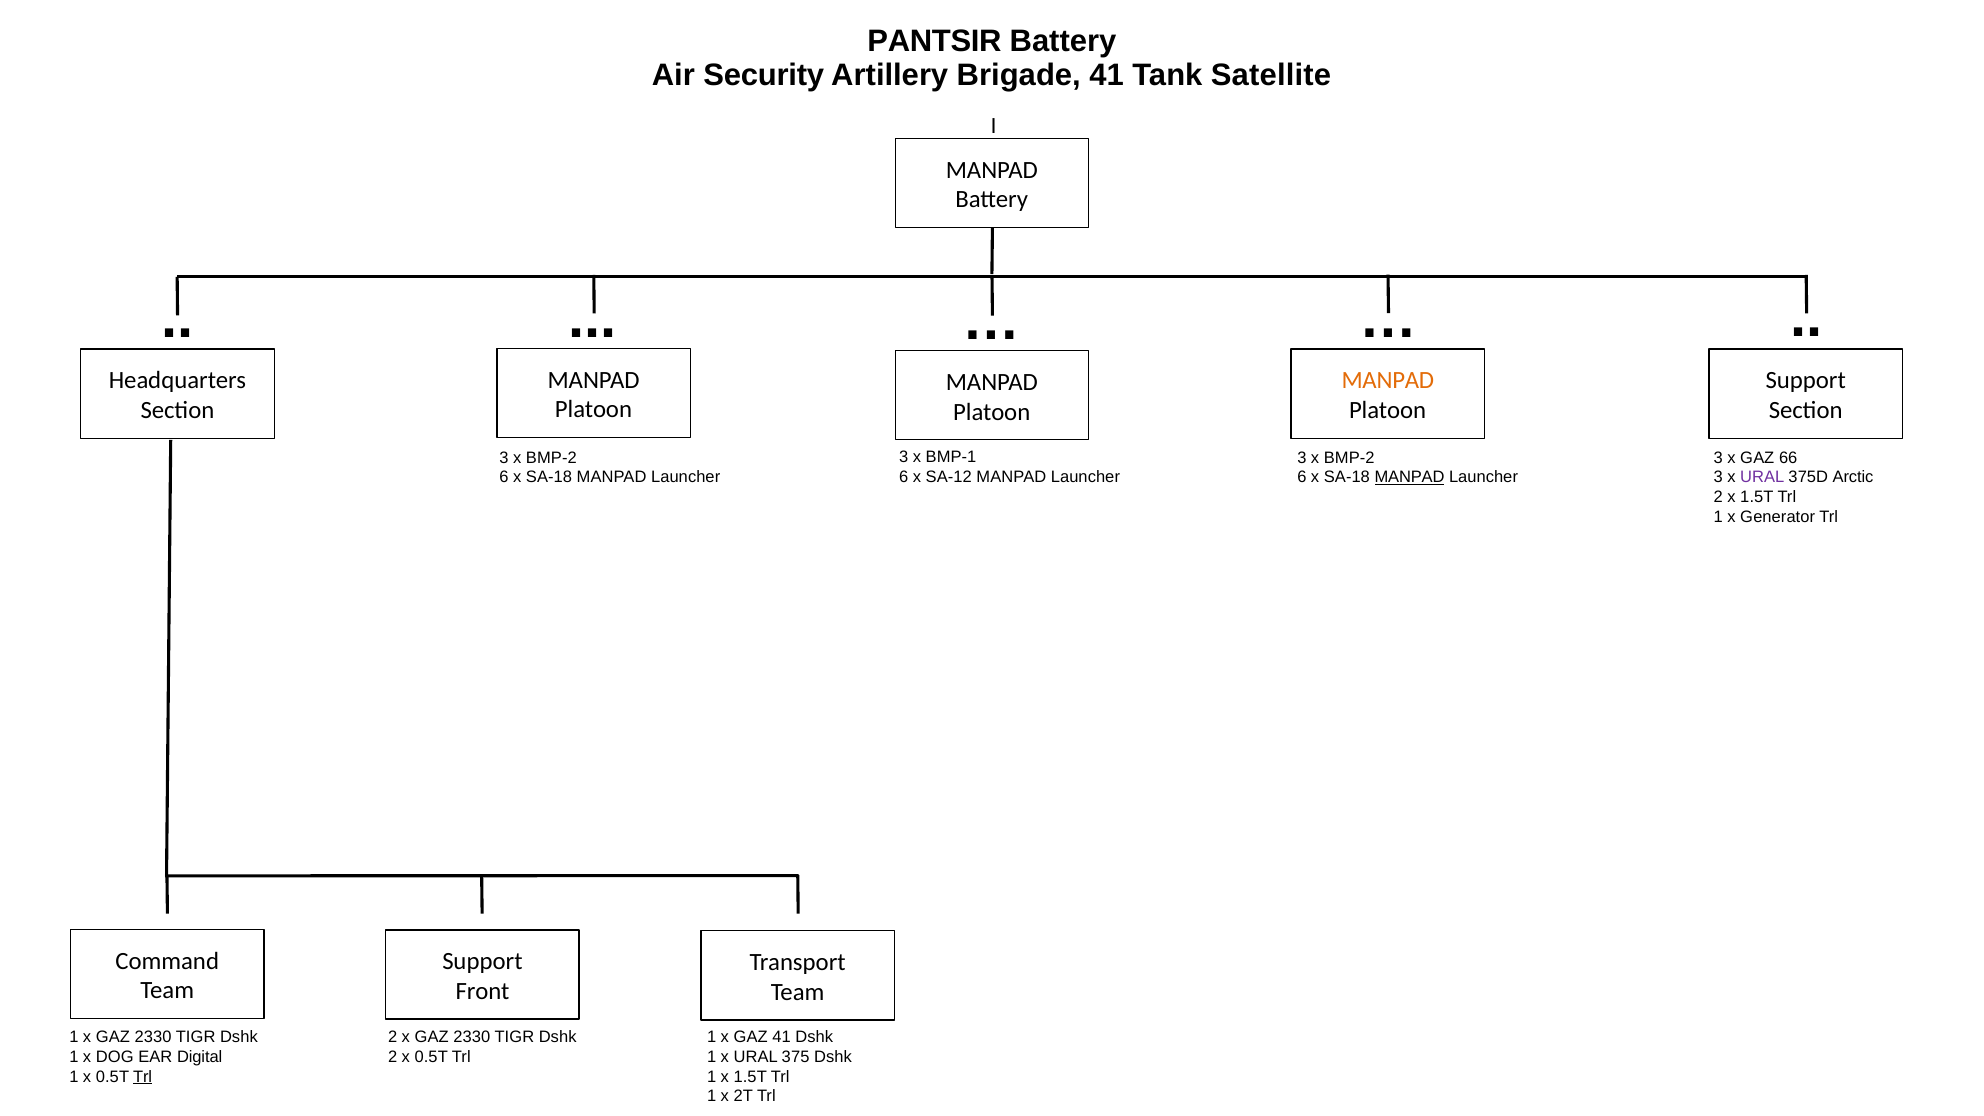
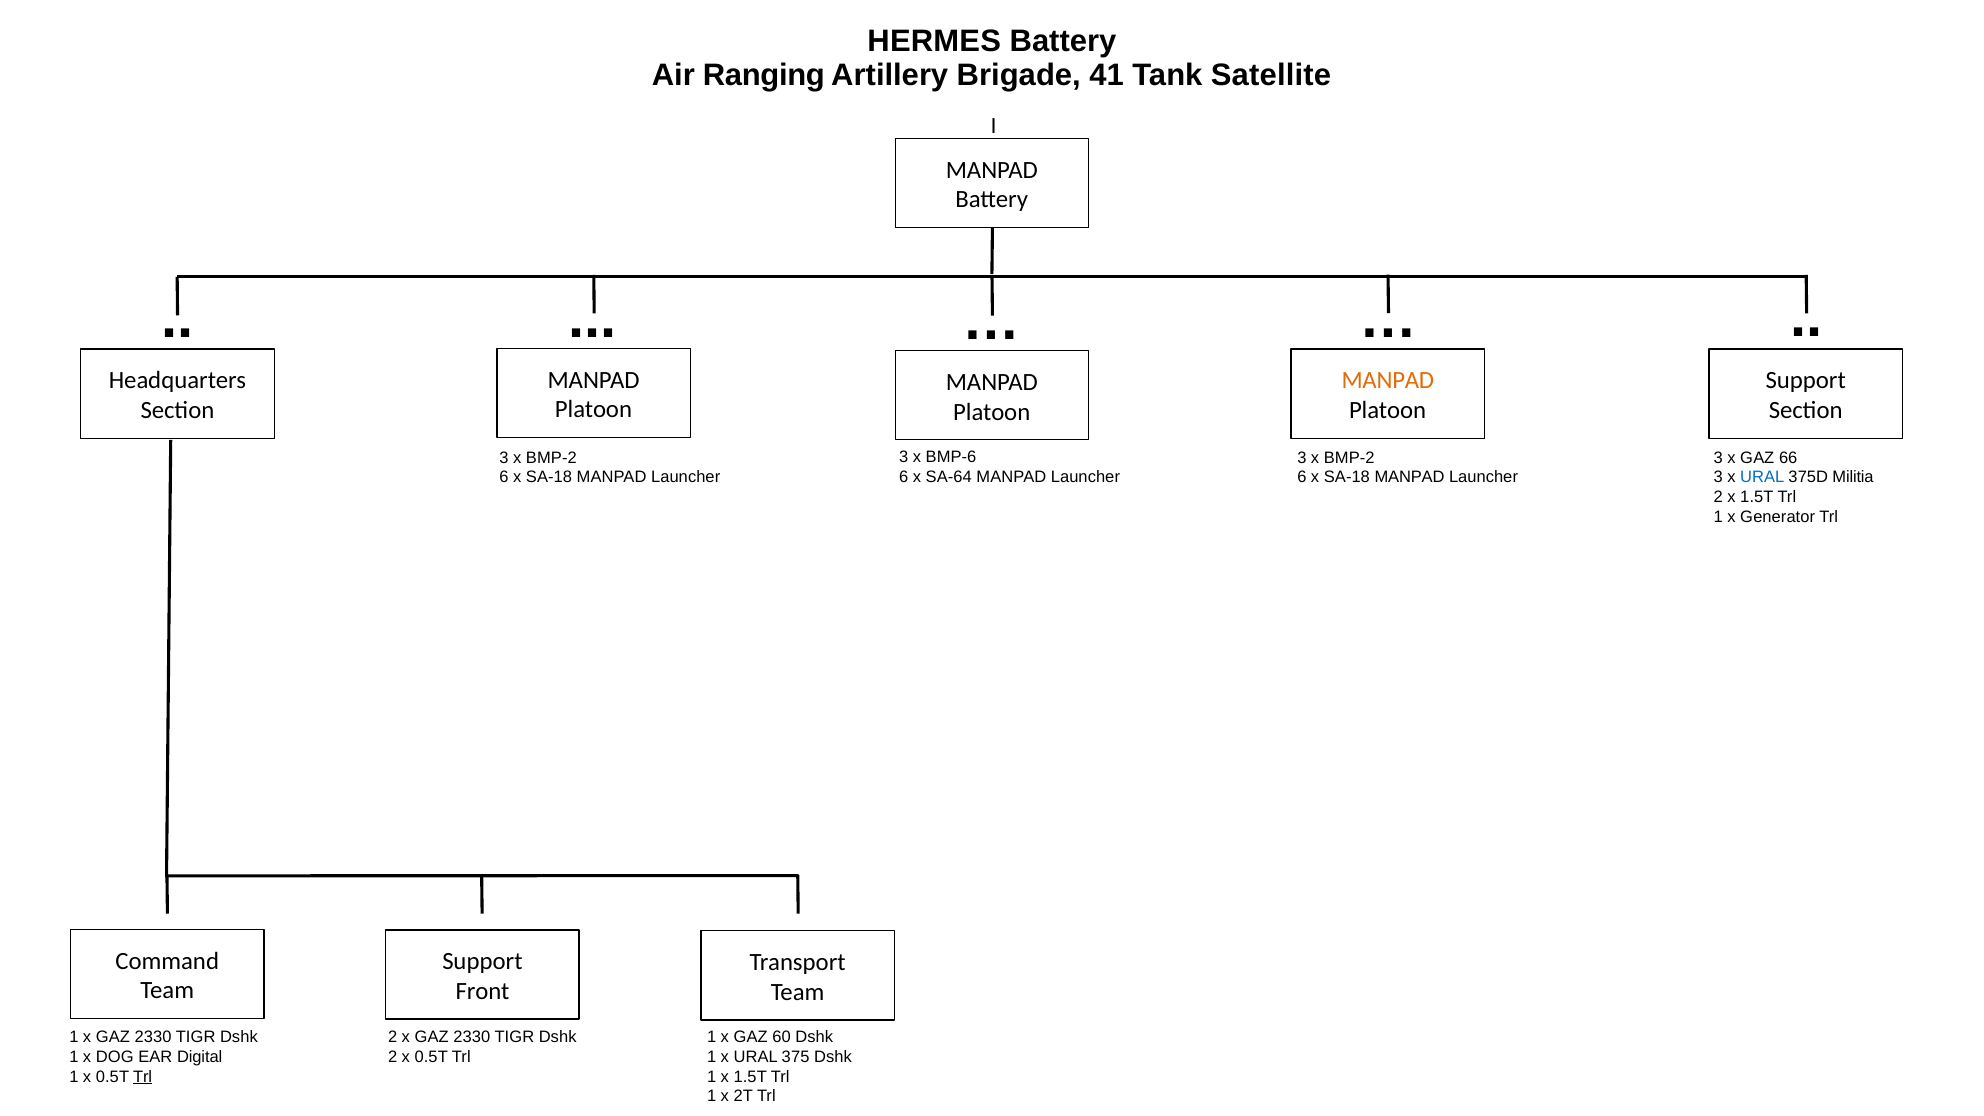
PANTSIR: PANTSIR -> HERMES
Security: Security -> Ranging
BMP-1: BMP-1 -> BMP-6
SA-12: SA-12 -> SA-64
MANPAD at (1410, 477) underline: present -> none
URAL at (1762, 477) colour: purple -> blue
Arctic: Arctic -> Militia
GAZ 41: 41 -> 60
